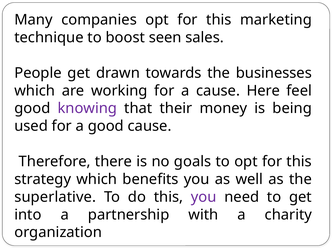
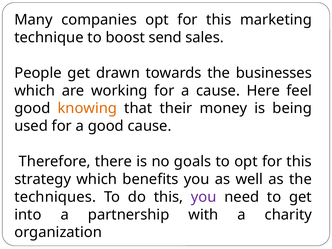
seen: seen -> send
knowing colour: purple -> orange
superlative: superlative -> techniques
